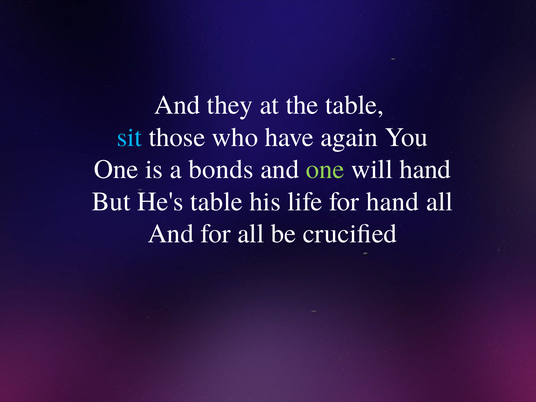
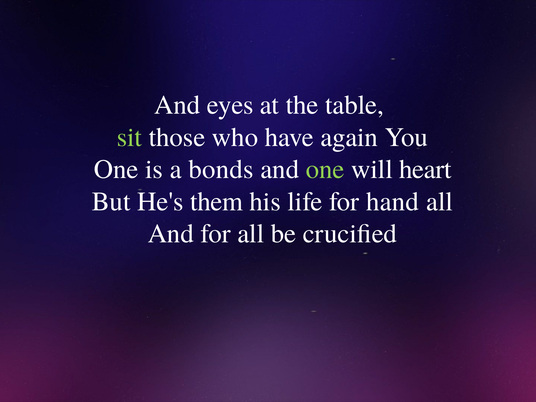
they: they -> eyes
sit colour: light blue -> light green
will hand: hand -> heart
He's table: table -> them
